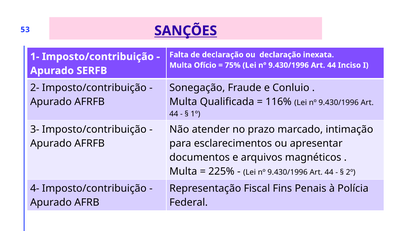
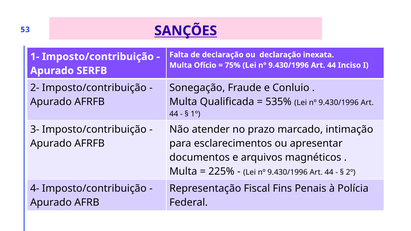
116%: 116% -> 535%
